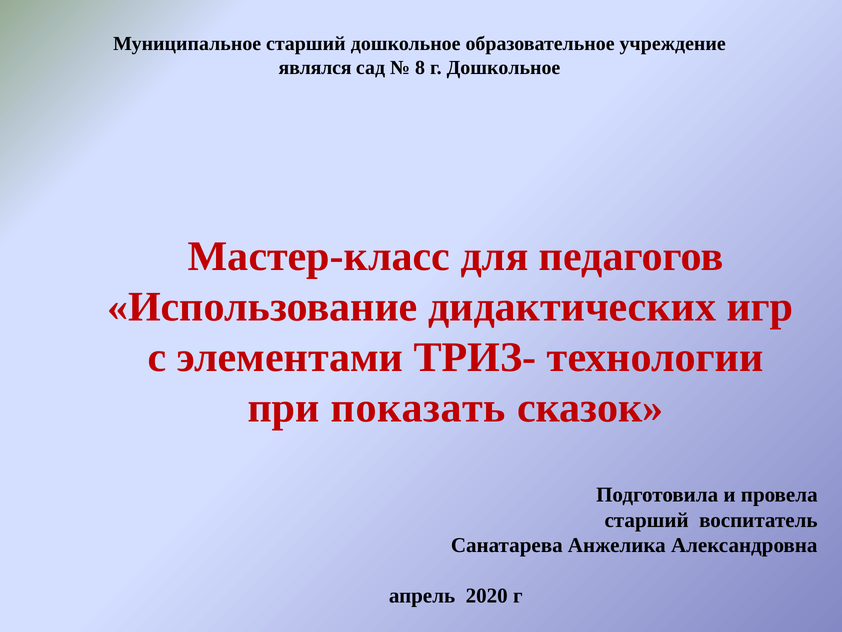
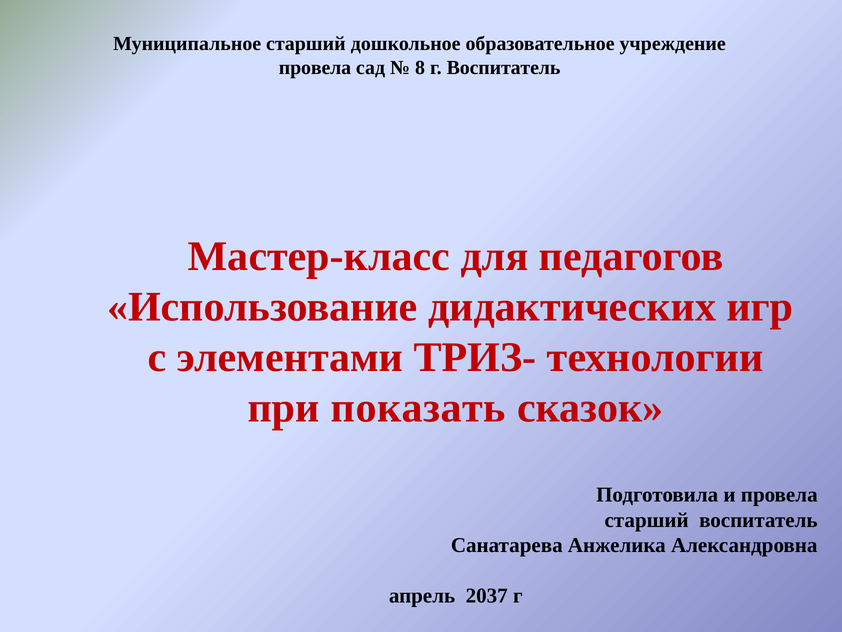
являлся at (315, 68): являлся -> провела
г Дошкольное: Дошкольное -> Воспитатель
2020: 2020 -> 2037
